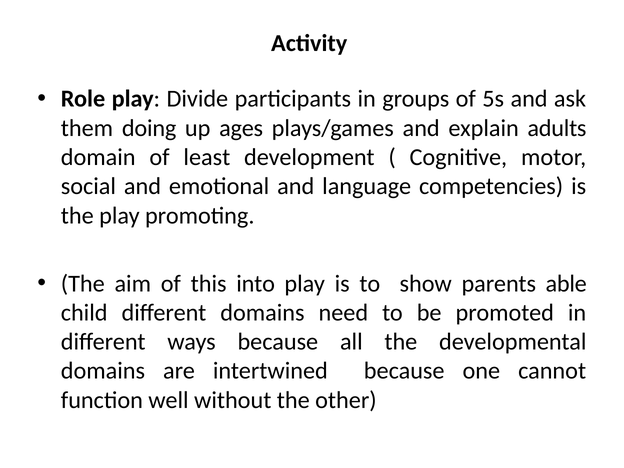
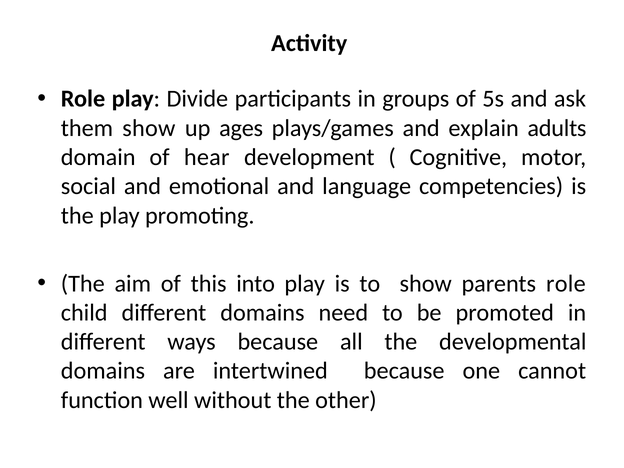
them doing: doing -> show
least: least -> hear
parents able: able -> role
